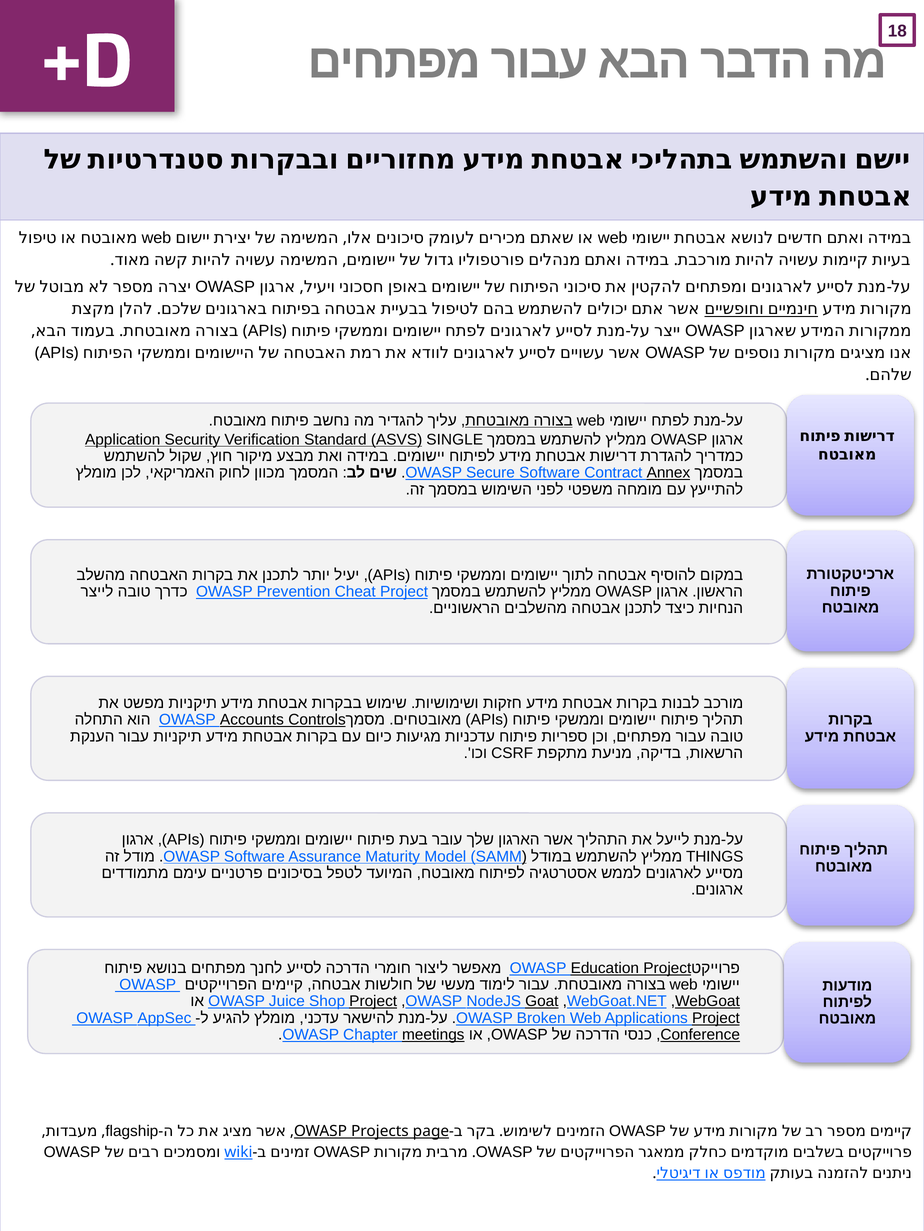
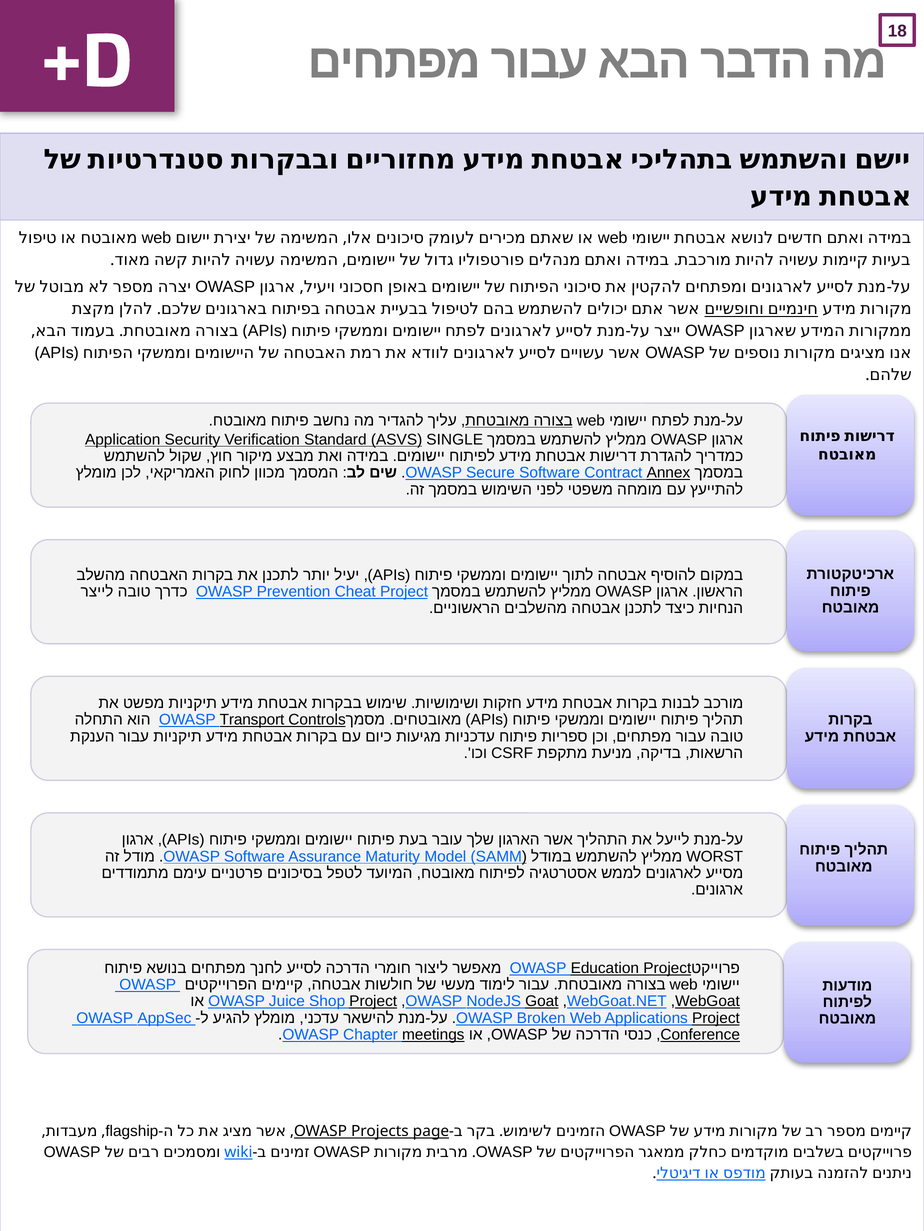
Accounts: Accounts -> Transport
THINGS: THINGS -> WORST
